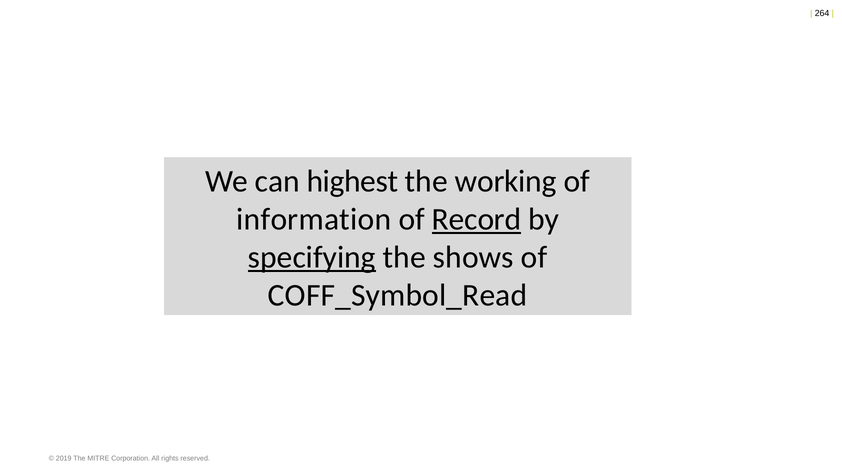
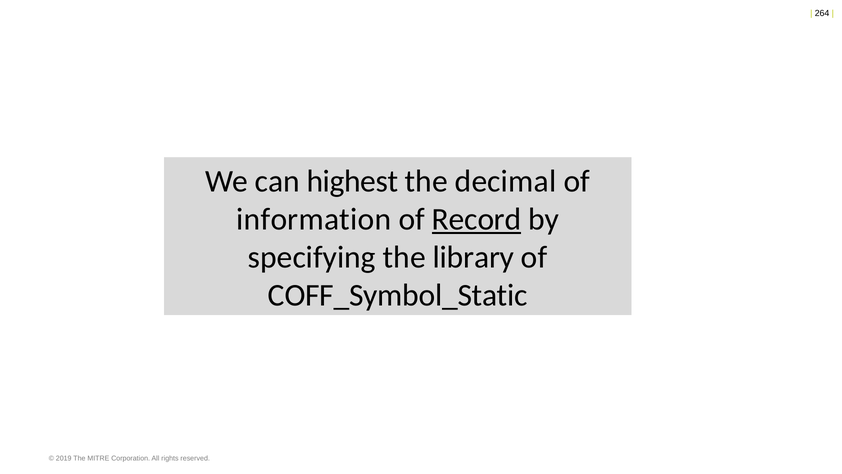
working: working -> decimal
specifying underline: present -> none
shows: shows -> library
COFF_Symbol_Read: COFF_Symbol_Read -> COFF_Symbol_Static
